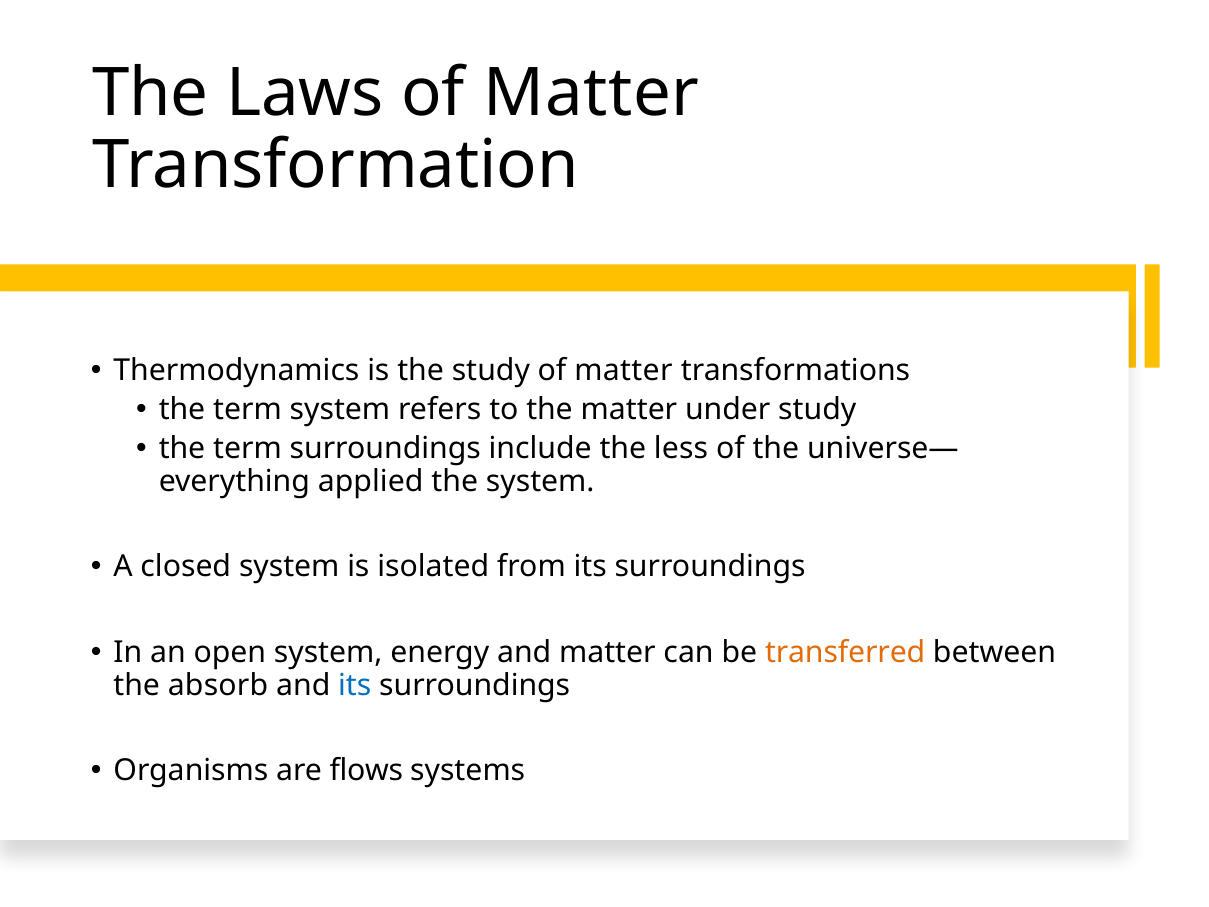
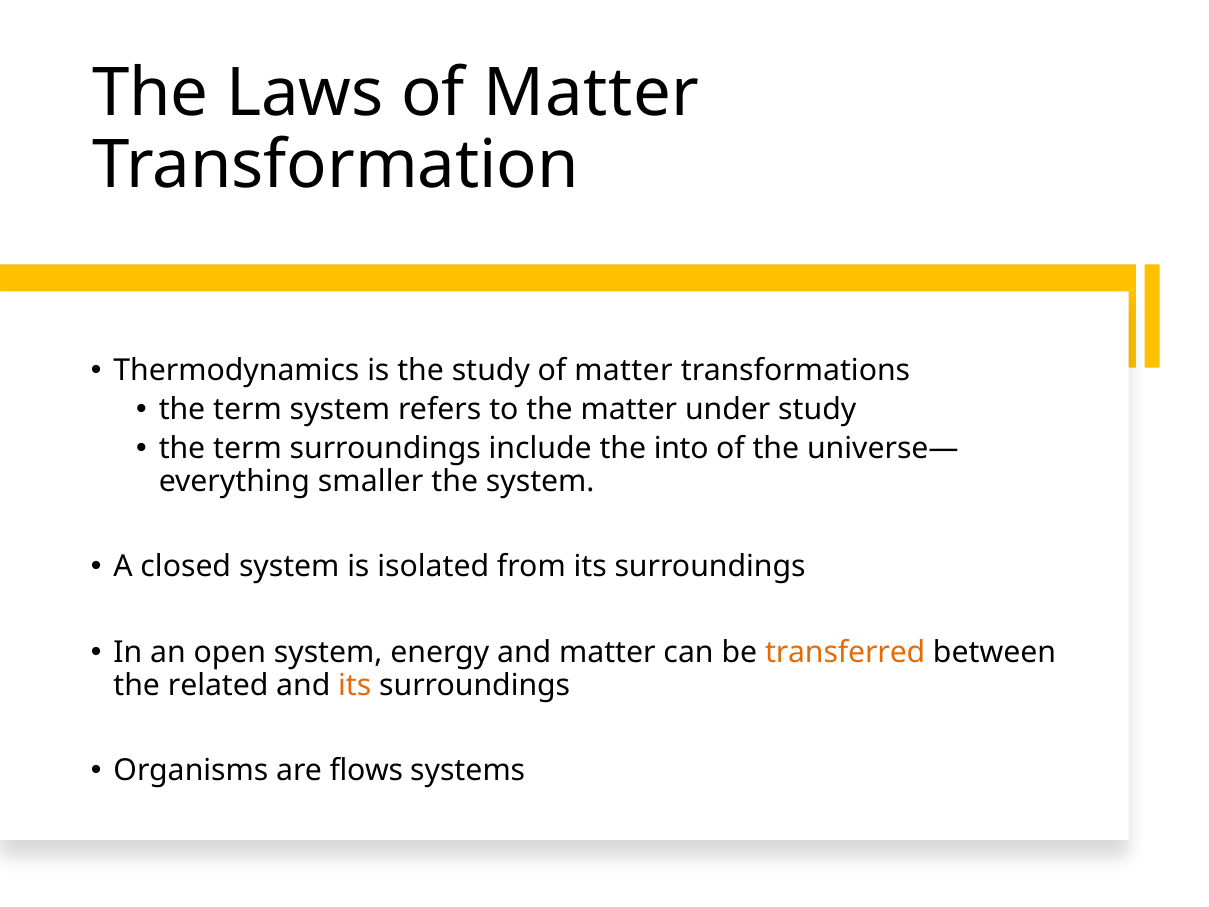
less: less -> into
applied: applied -> smaller
absorb: absorb -> related
its at (355, 685) colour: blue -> orange
